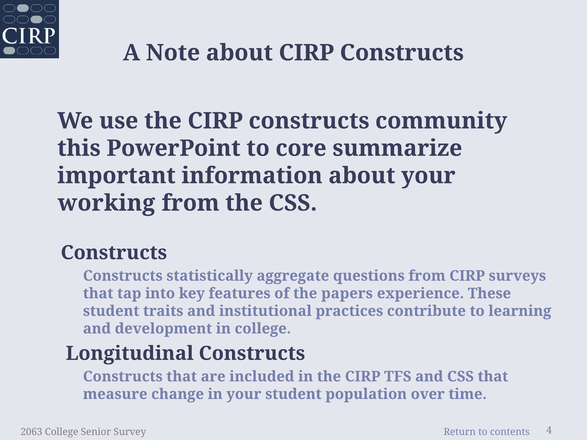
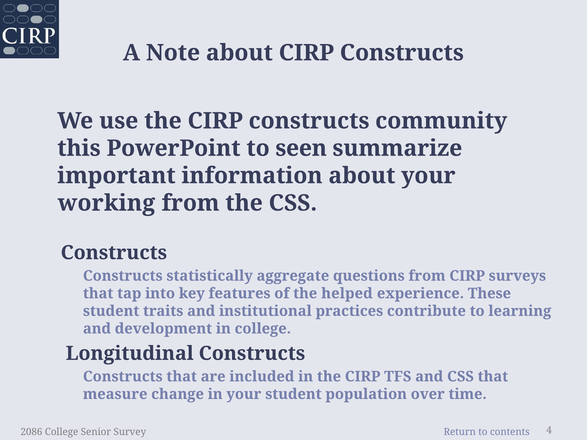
core: core -> seen
papers: papers -> helped
2063: 2063 -> 2086
